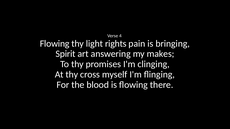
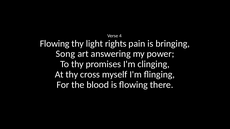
Spirit: Spirit -> Song
makes: makes -> power
